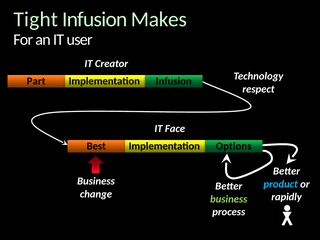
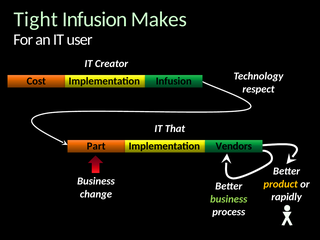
Part: Part -> Cost
Face: Face -> That
Best: Best -> Part
Options: Options -> Vendors
product colour: light blue -> yellow
